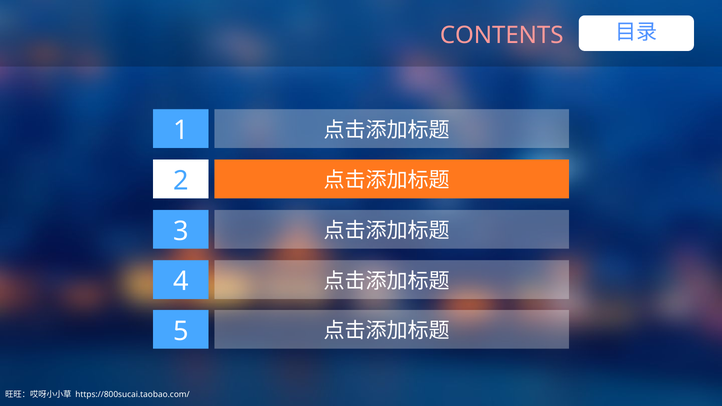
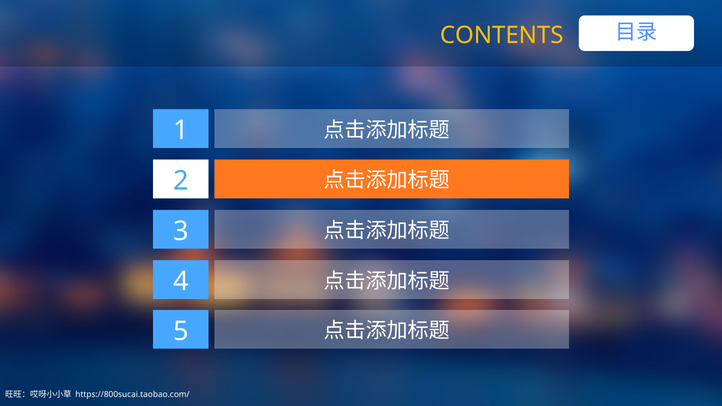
CONTENTS colour: pink -> yellow
